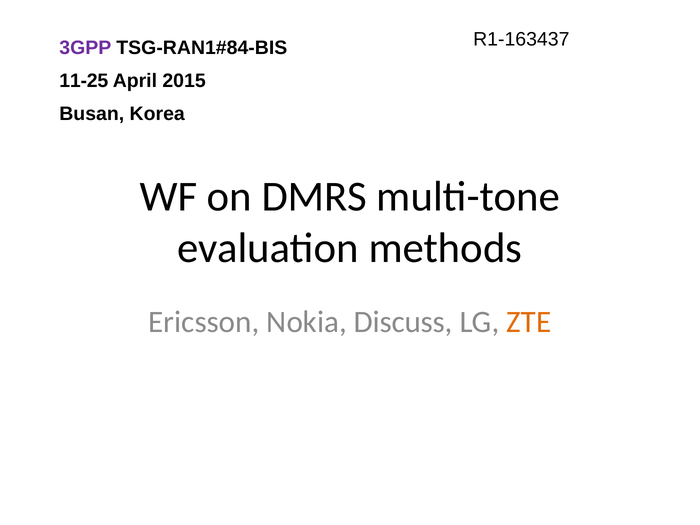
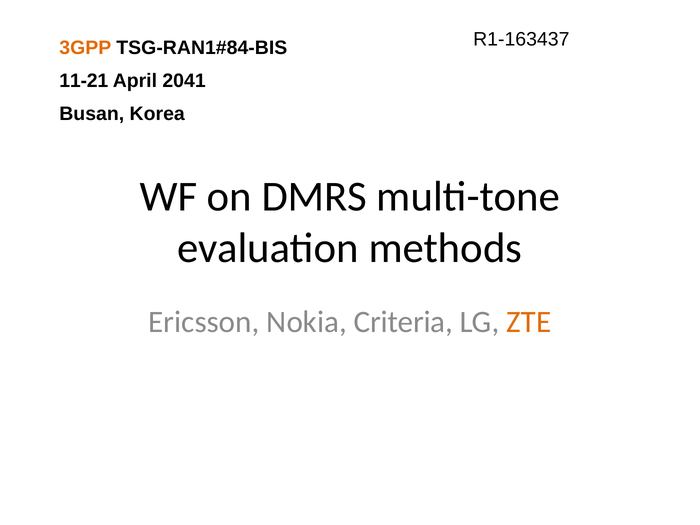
3GPP colour: purple -> orange
11-25: 11-25 -> 11-21
2015: 2015 -> 2041
Discuss: Discuss -> Criteria
